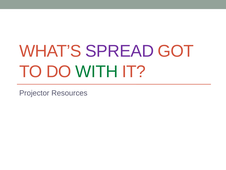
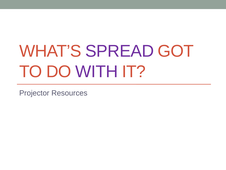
WITH colour: green -> purple
